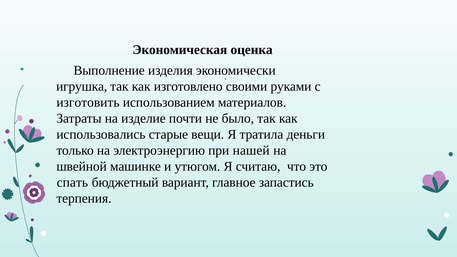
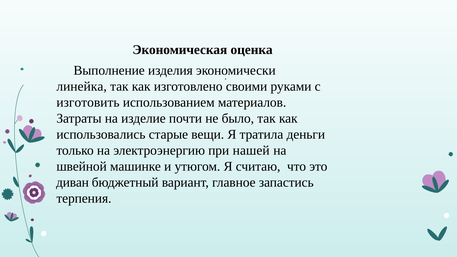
игрушка: игрушка -> линейка
спать: спать -> диван
